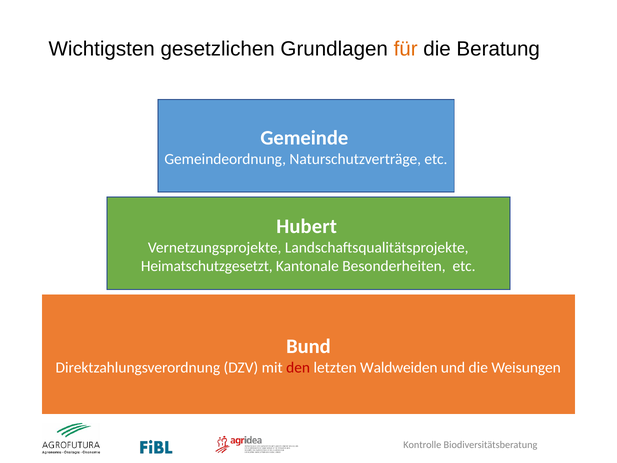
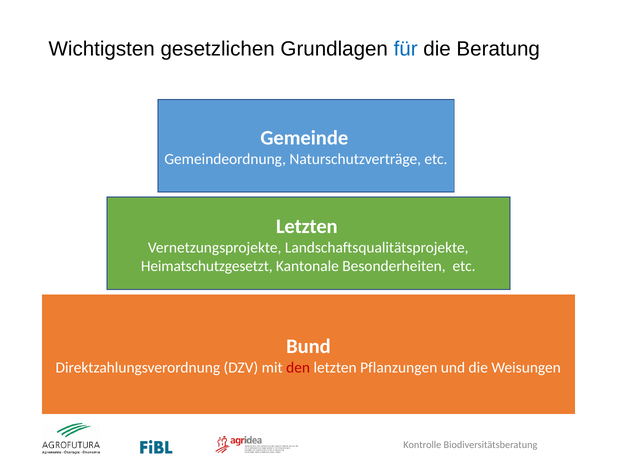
für colour: orange -> blue
Hubert at (307, 226): Hubert -> Letzten
Waldweiden: Waldweiden -> Pflanzungen
